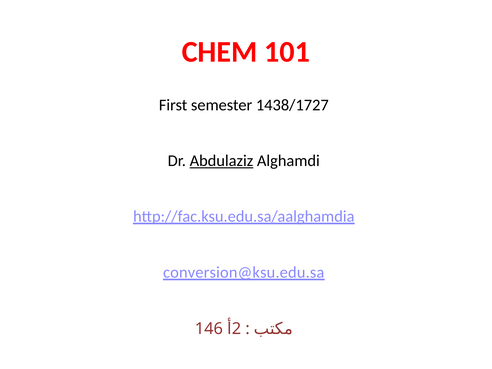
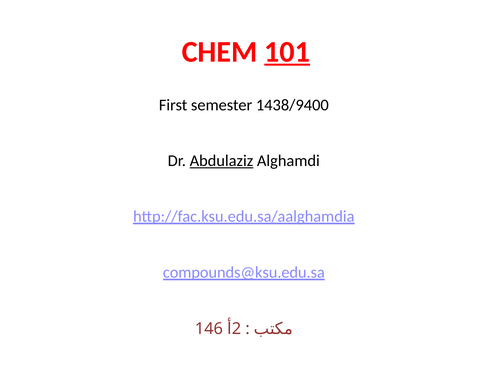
101 underline: none -> present
1438/1727: 1438/1727 -> 1438/9400
conversion@ksu.edu.sa: conversion@ksu.edu.sa -> compounds@ksu.edu.sa
